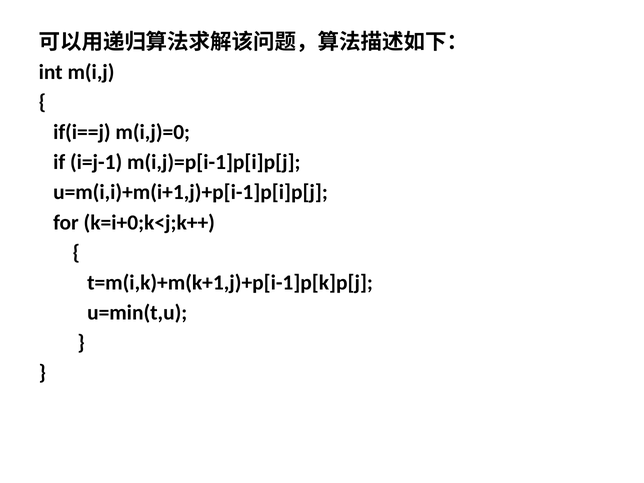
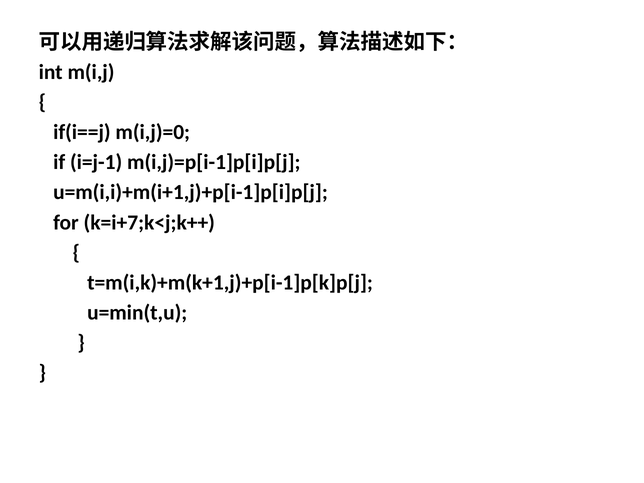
k=i+0;k<j;k++: k=i+0;k<j;k++ -> k=i+7;k<j;k++
